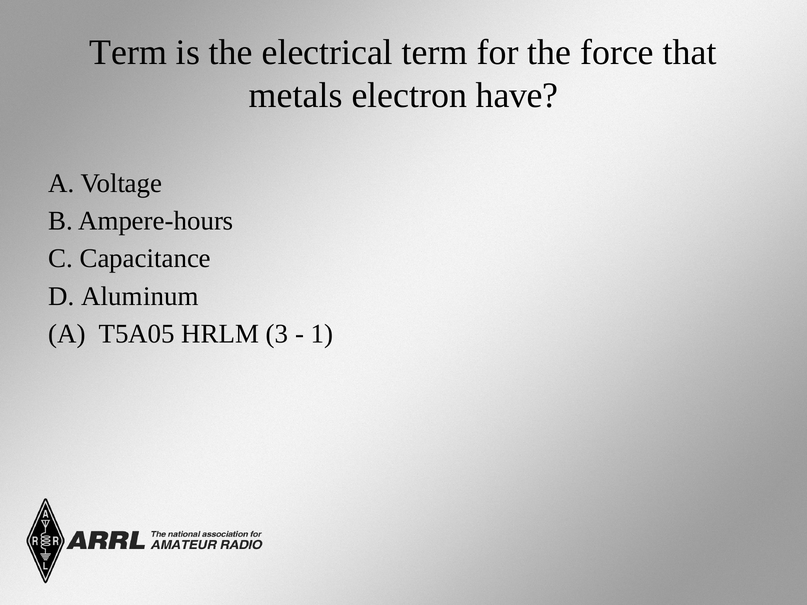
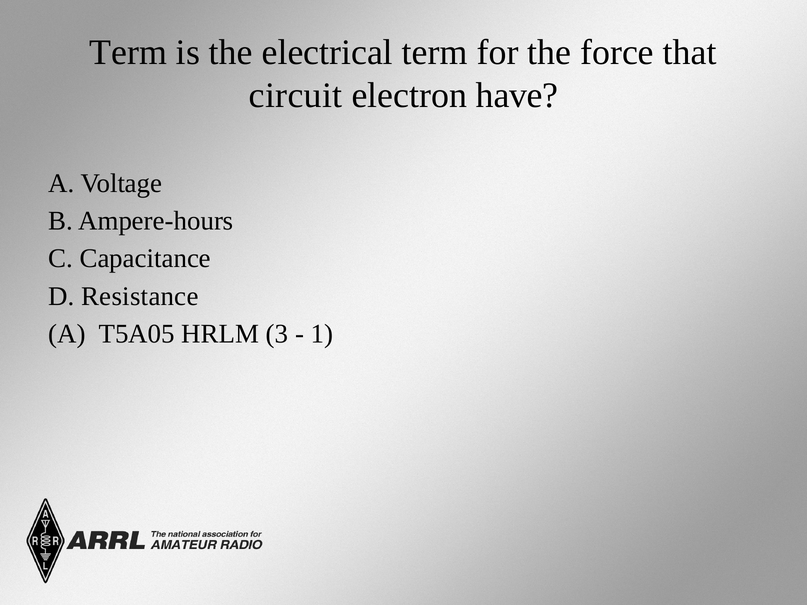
metals: metals -> circuit
Aluminum: Aluminum -> Resistance
